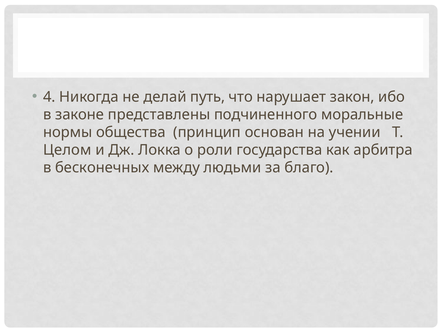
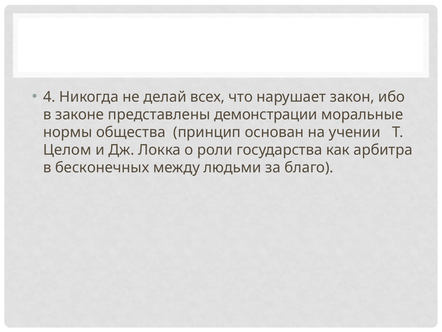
путь: путь -> всех
подчиненного: подчиненного -> демонстрации
